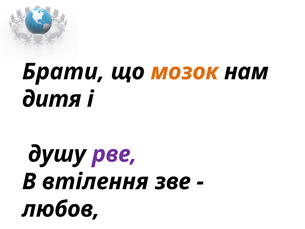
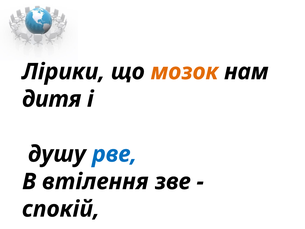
Брати: Брати -> Лірики
рве colour: purple -> blue
любов: любов -> спокій
